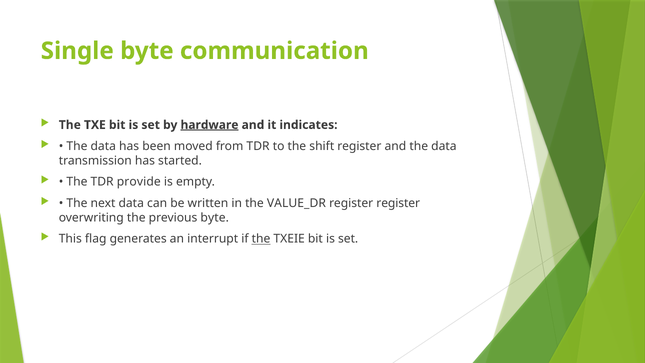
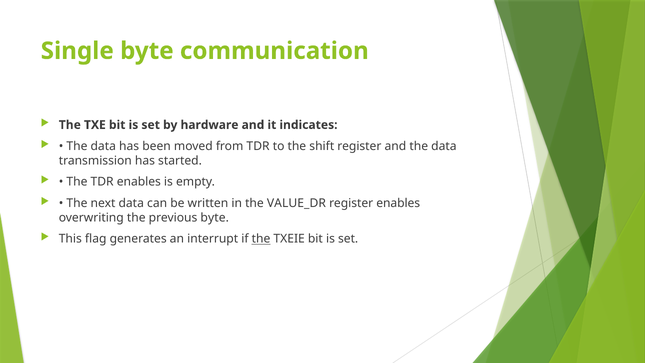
hardware underline: present -> none
TDR provide: provide -> enables
register register: register -> enables
